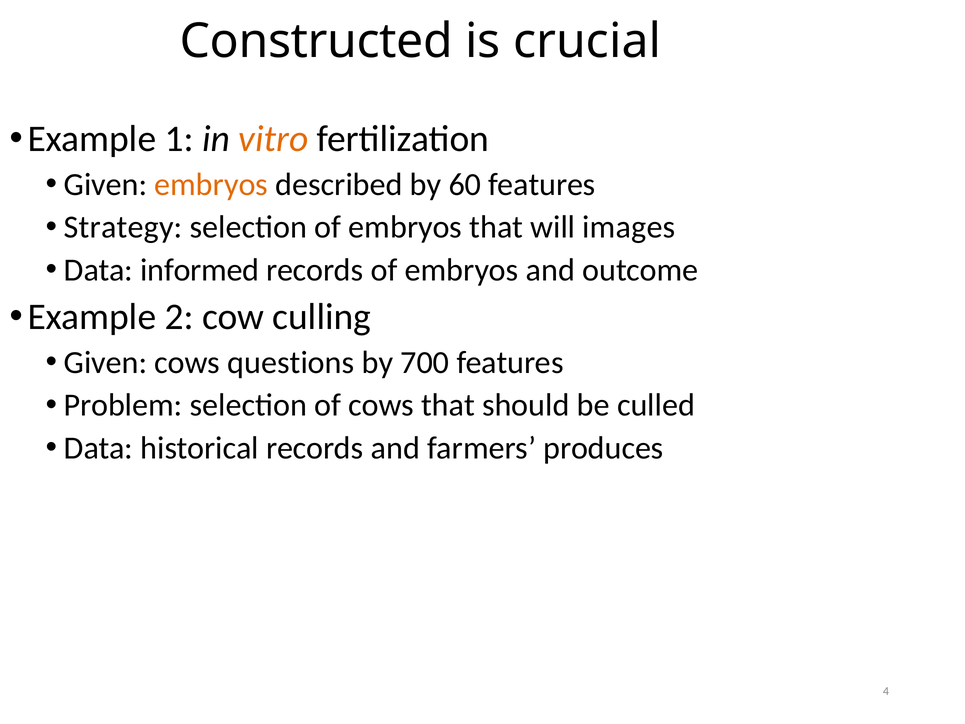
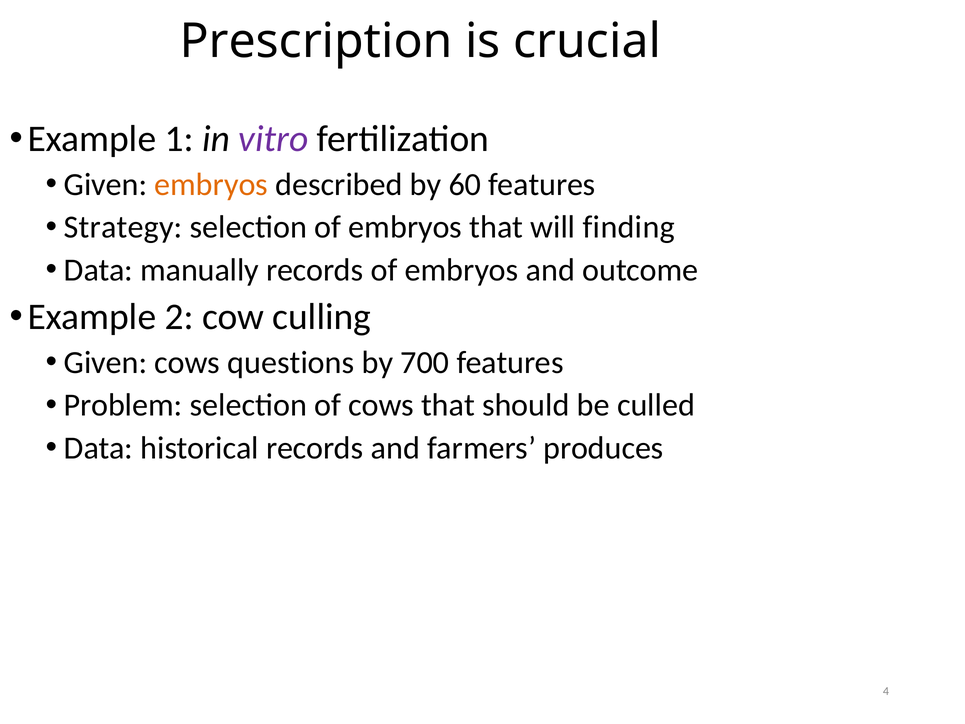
Constructed: Constructed -> Prescription
vitro colour: orange -> purple
images: images -> finding
informed: informed -> manually
